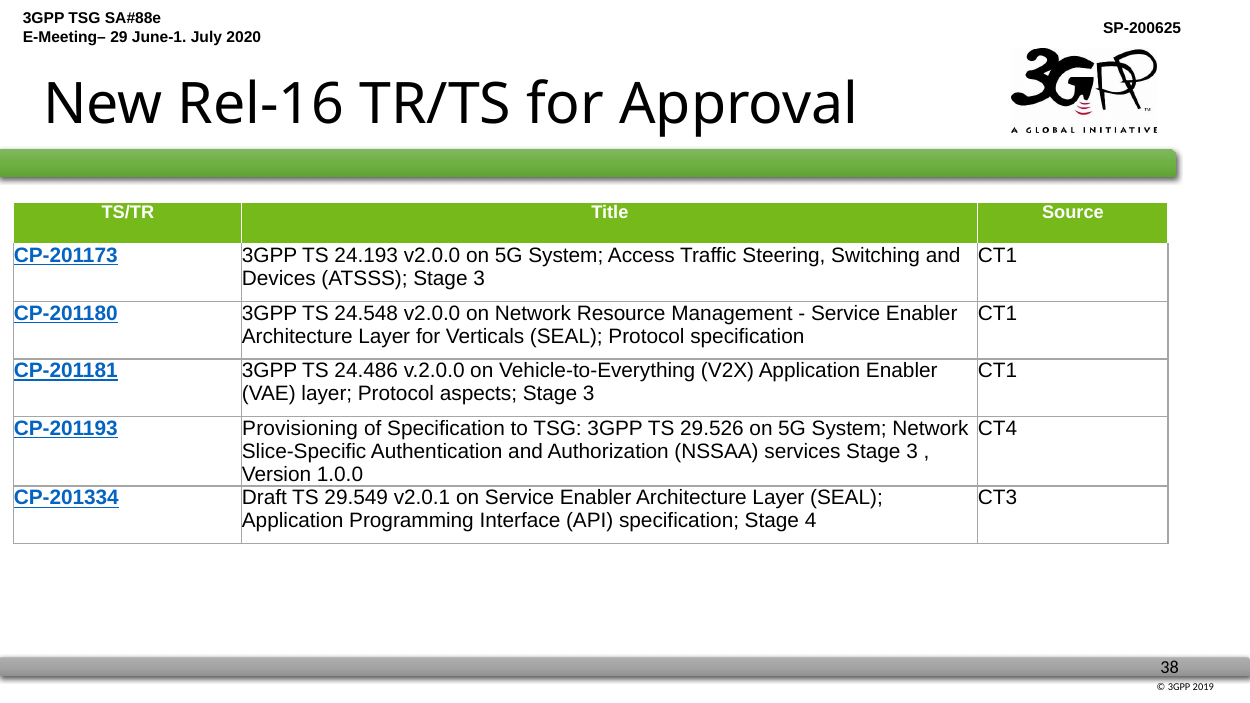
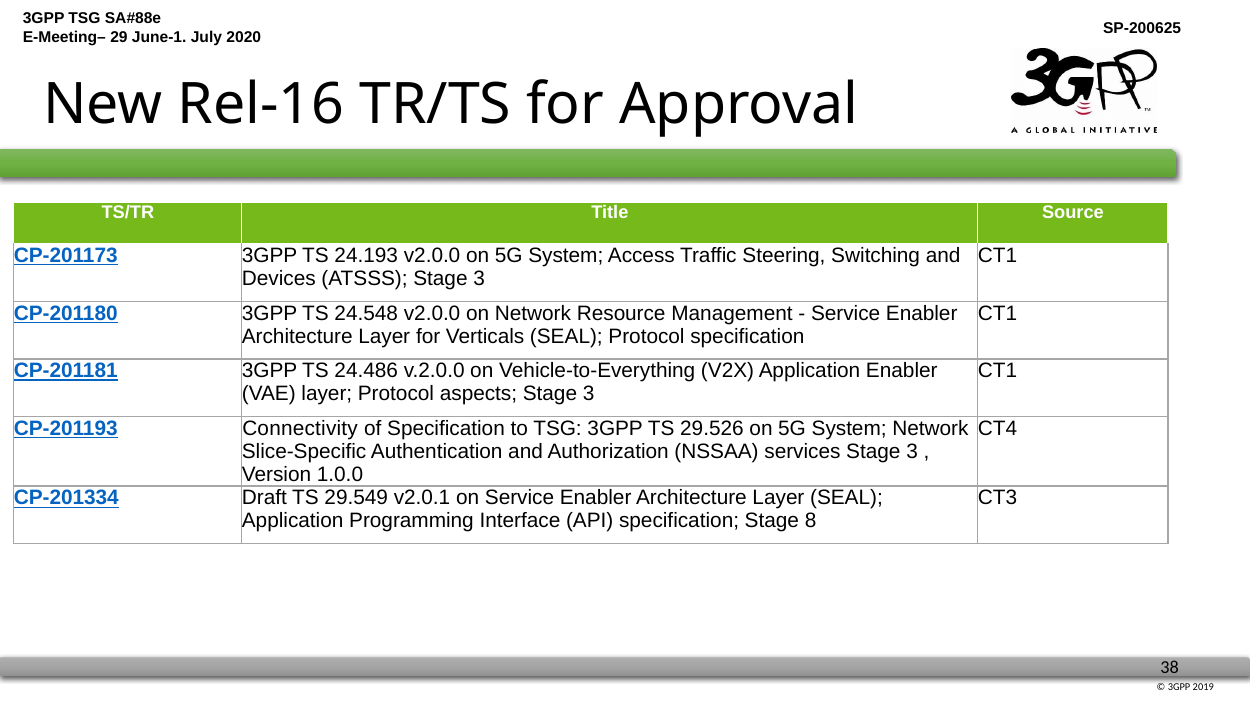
Provisioning: Provisioning -> Connectivity
4: 4 -> 8
